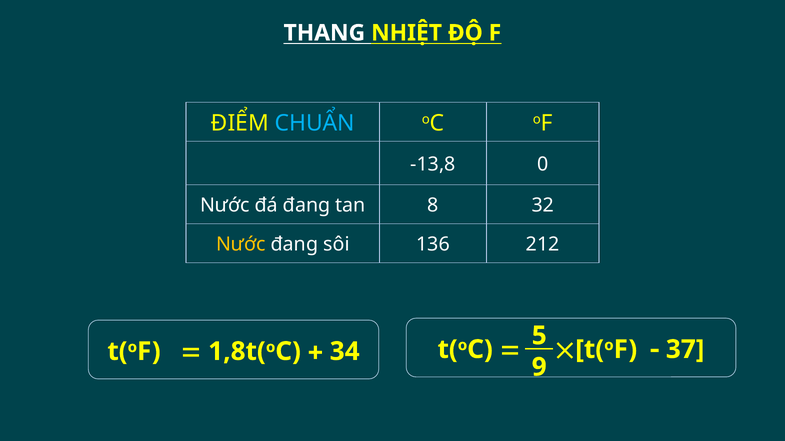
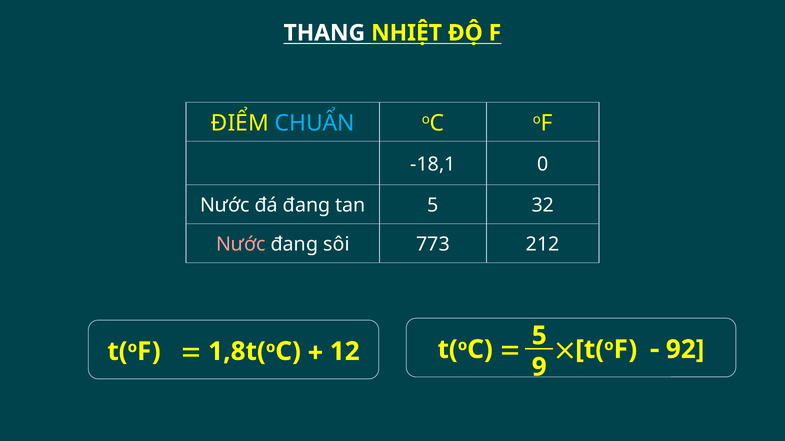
-13,8: -13,8 -> -18,1
tan 8: 8 -> 5
Nước at (241, 245) colour: yellow -> pink
136: 136 -> 773
34: 34 -> 12
37: 37 -> 92
